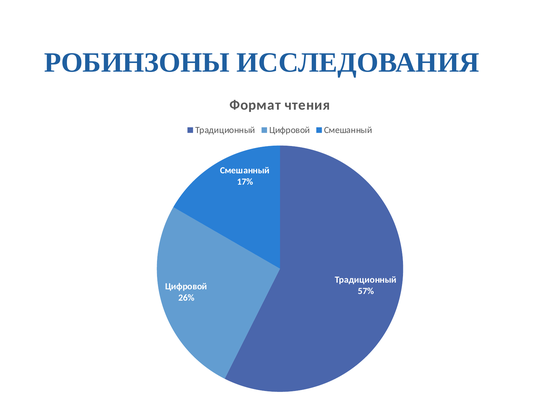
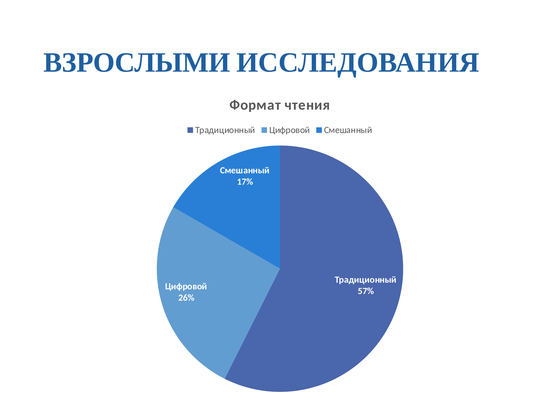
РОБИНЗОНЫ: РОБИНЗОНЫ -> ВЗРОСЛЫМИ
